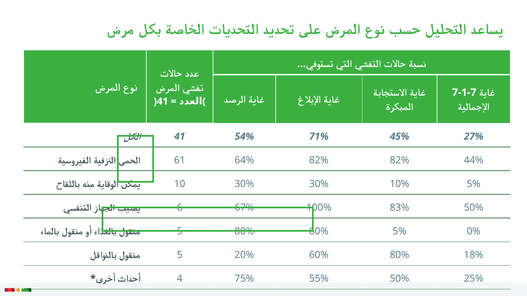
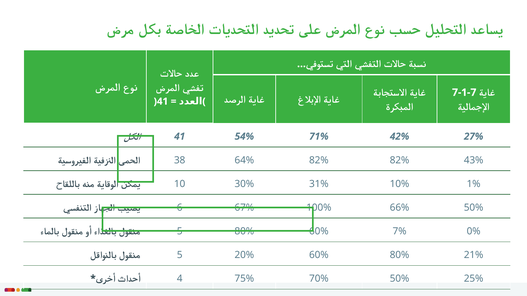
45%: 45% -> 42%
61: 61 -> 38
44%: 44% -> 43%
30% 30%: 30% -> 31%
10% 5%: 5% -> 1%
83%: 83% -> 66%
60% 5%: 5% -> 7%
18%: 18% -> 21%
55%: 55% -> 70%
